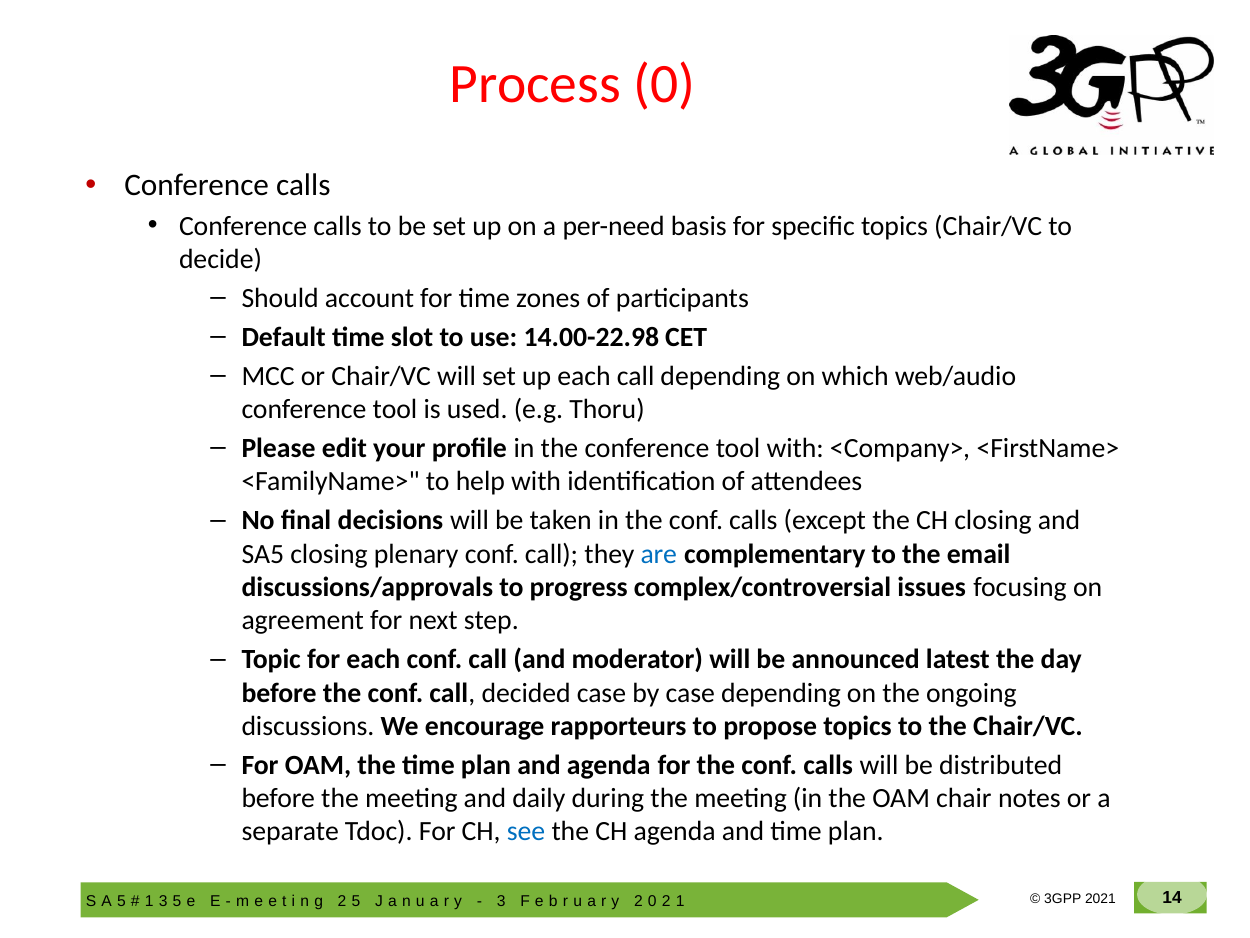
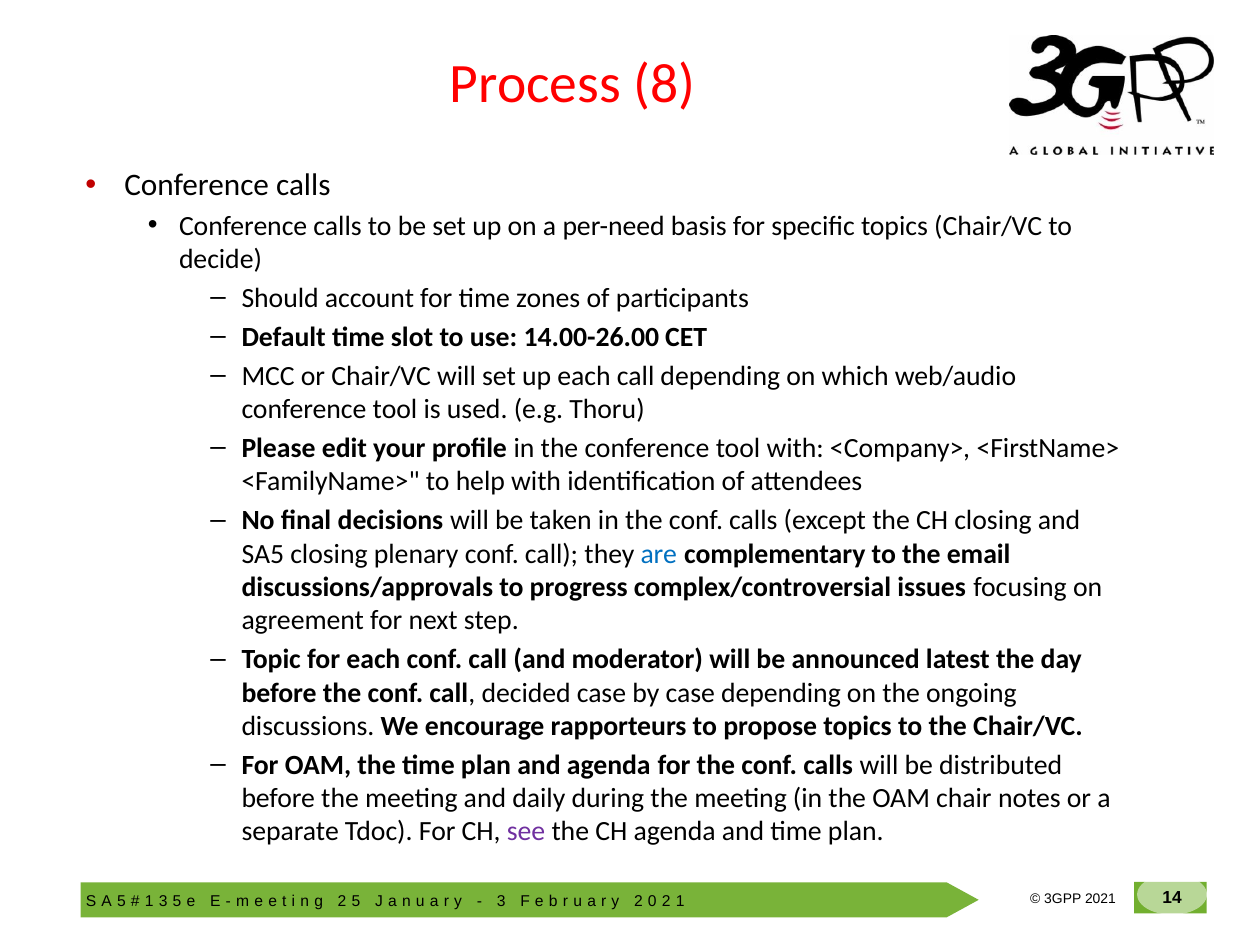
Process 0: 0 -> 8
14.00-22.98: 14.00-22.98 -> 14.00-26.00
see colour: blue -> purple
